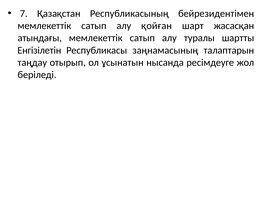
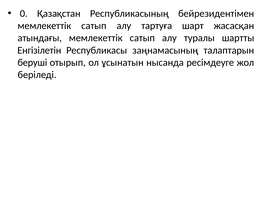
7: 7 -> 0
қойған: қойған -> тартуға
таңдау: таңдау -> беруші
